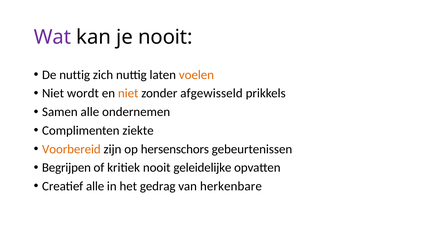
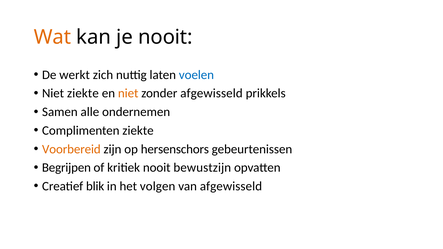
Wat colour: purple -> orange
De nuttig: nuttig -> werkt
voelen colour: orange -> blue
Niet wordt: wordt -> ziekte
geleidelijke: geleidelijke -> bewustzijn
Creatief alle: alle -> blik
gedrag: gedrag -> volgen
van herkenbare: herkenbare -> afgewisseld
